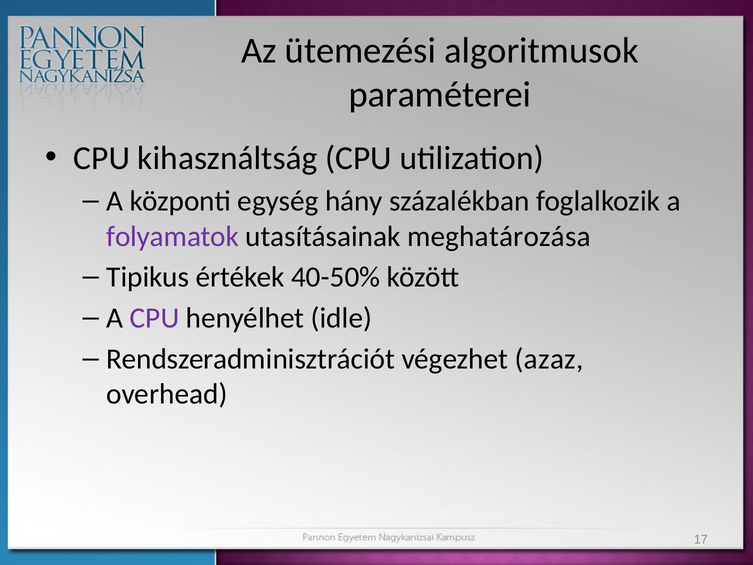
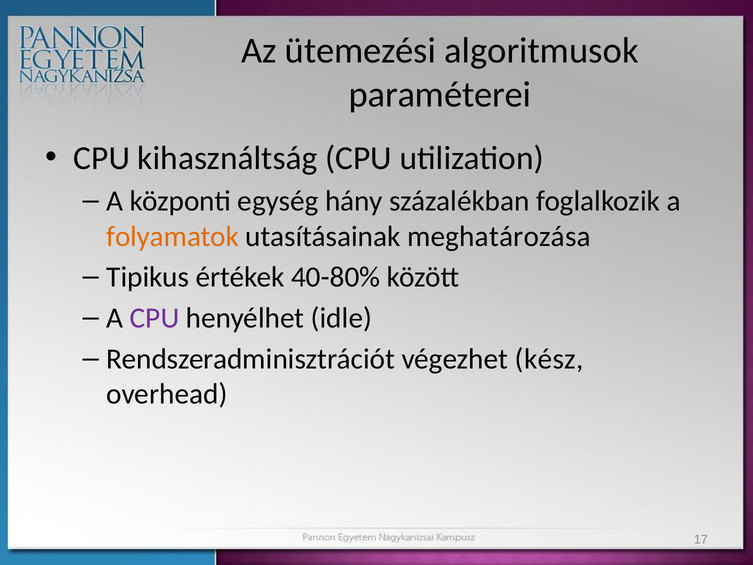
folyamatok colour: purple -> orange
40-50%: 40-50% -> 40-80%
azaz: azaz -> kész
